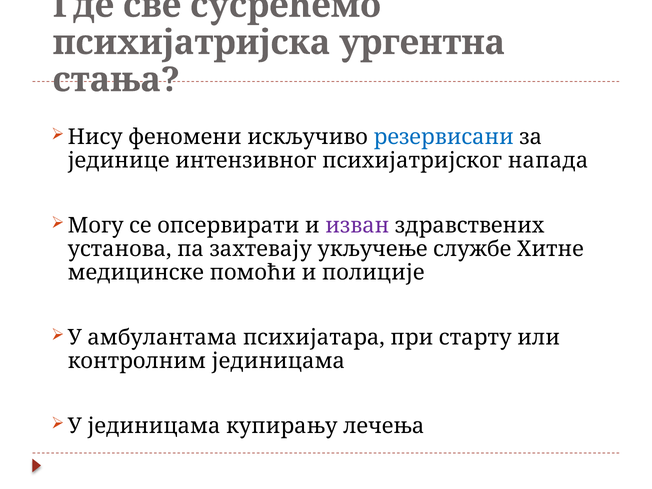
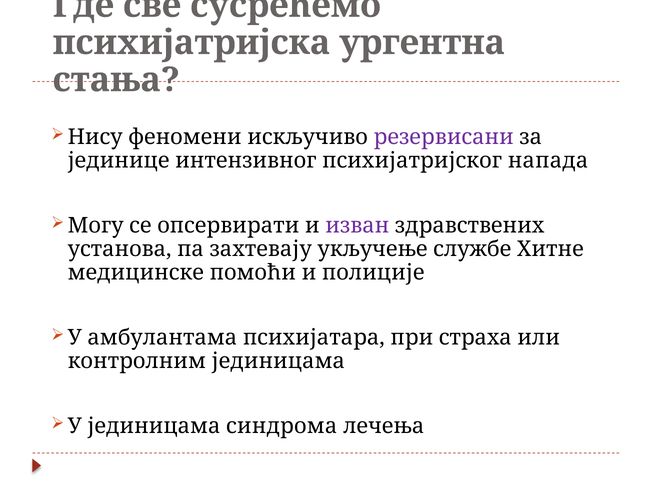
резервисани colour: blue -> purple
старту: старту -> страха
купирању: купирању -> синдрома
